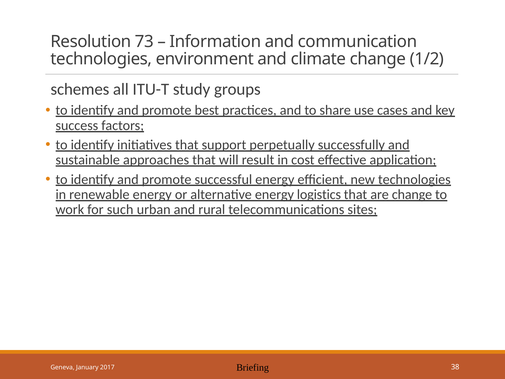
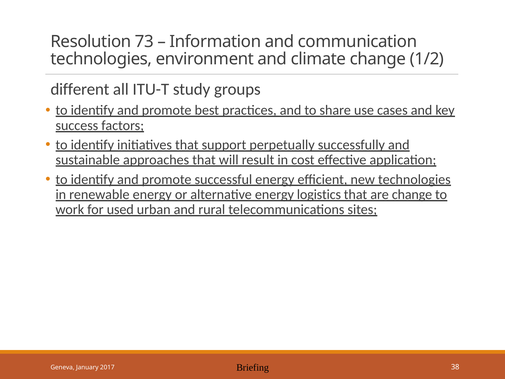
schemes: schemes -> different
such: such -> used
